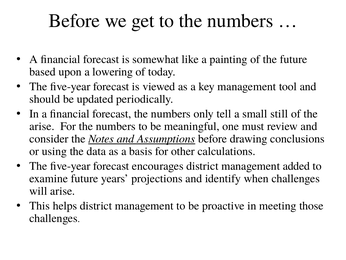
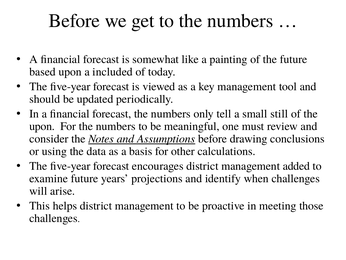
lowering: lowering -> included
arise at (42, 126): arise -> upon
